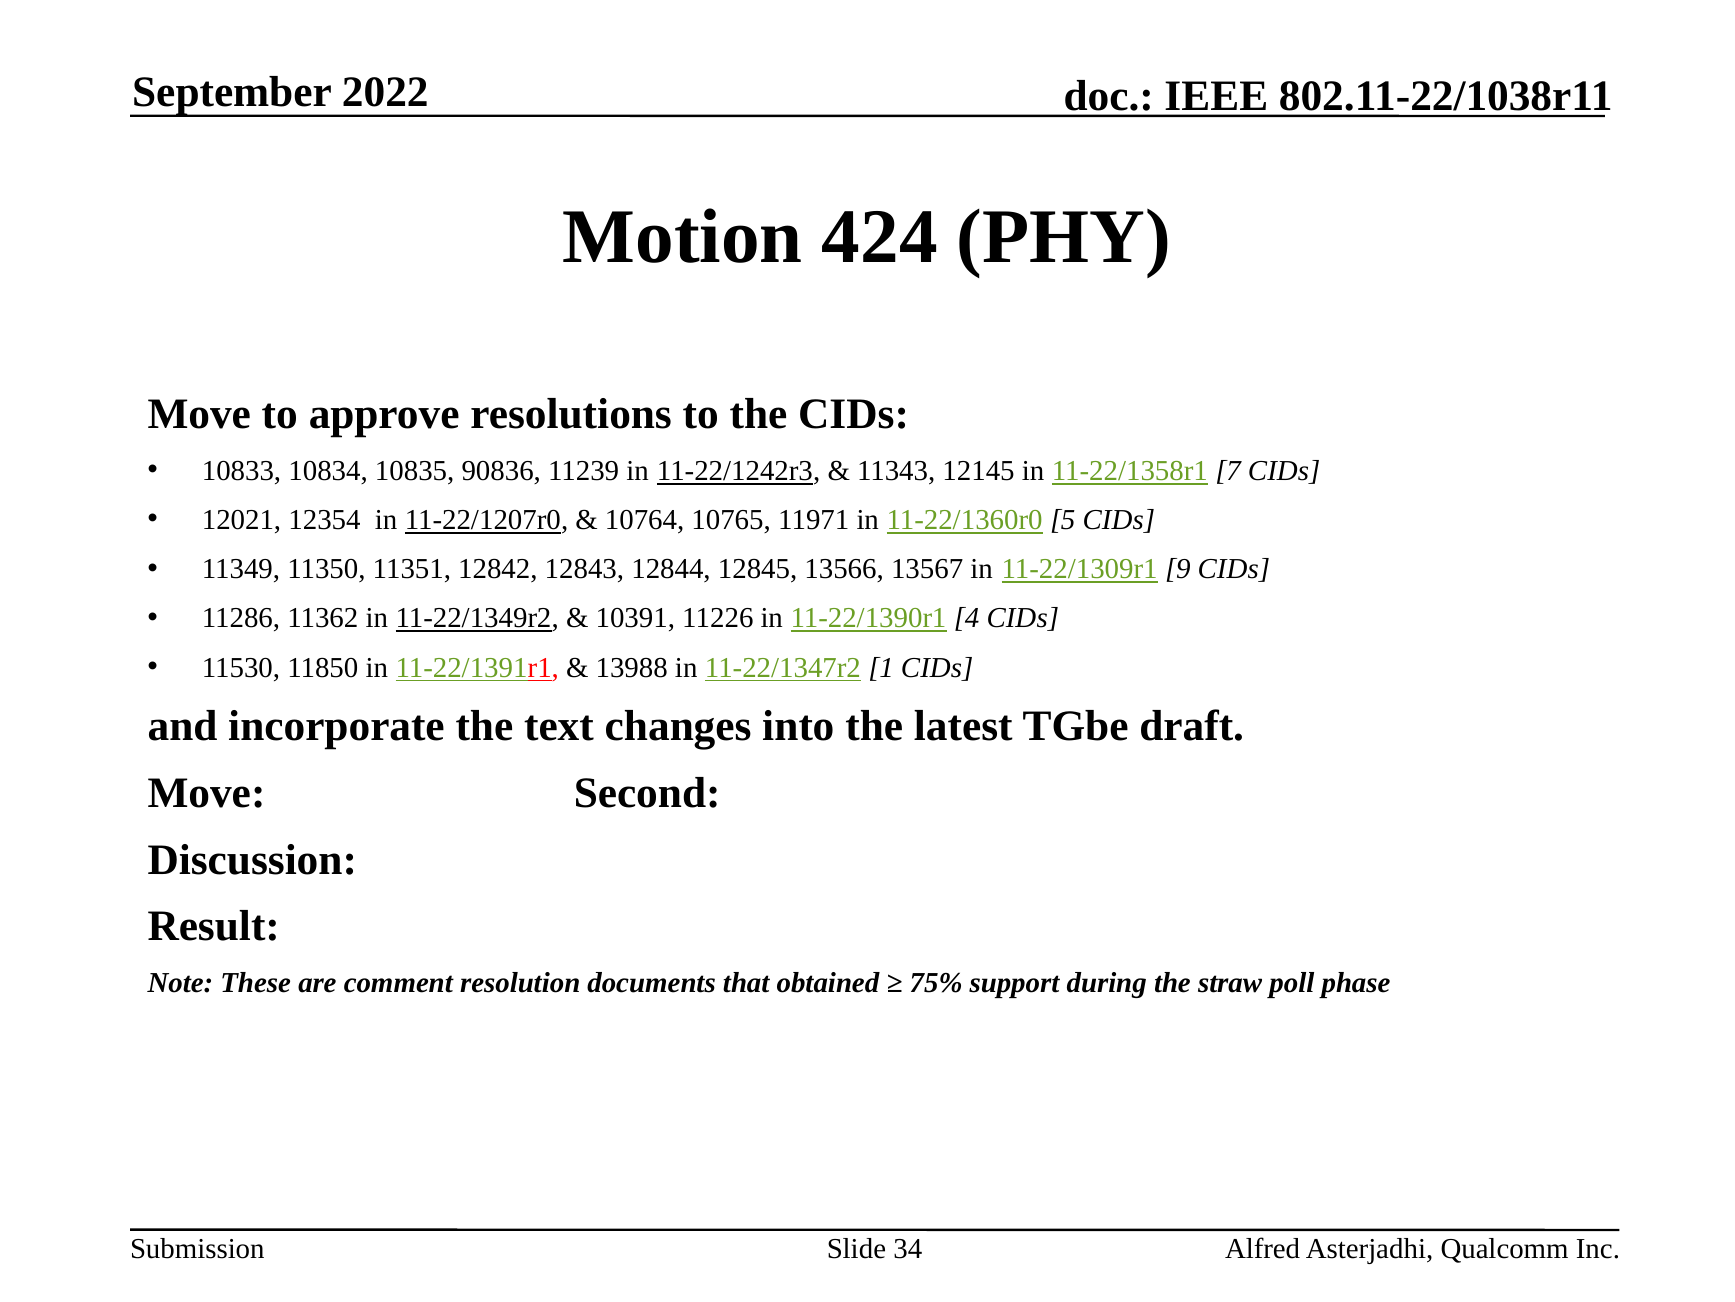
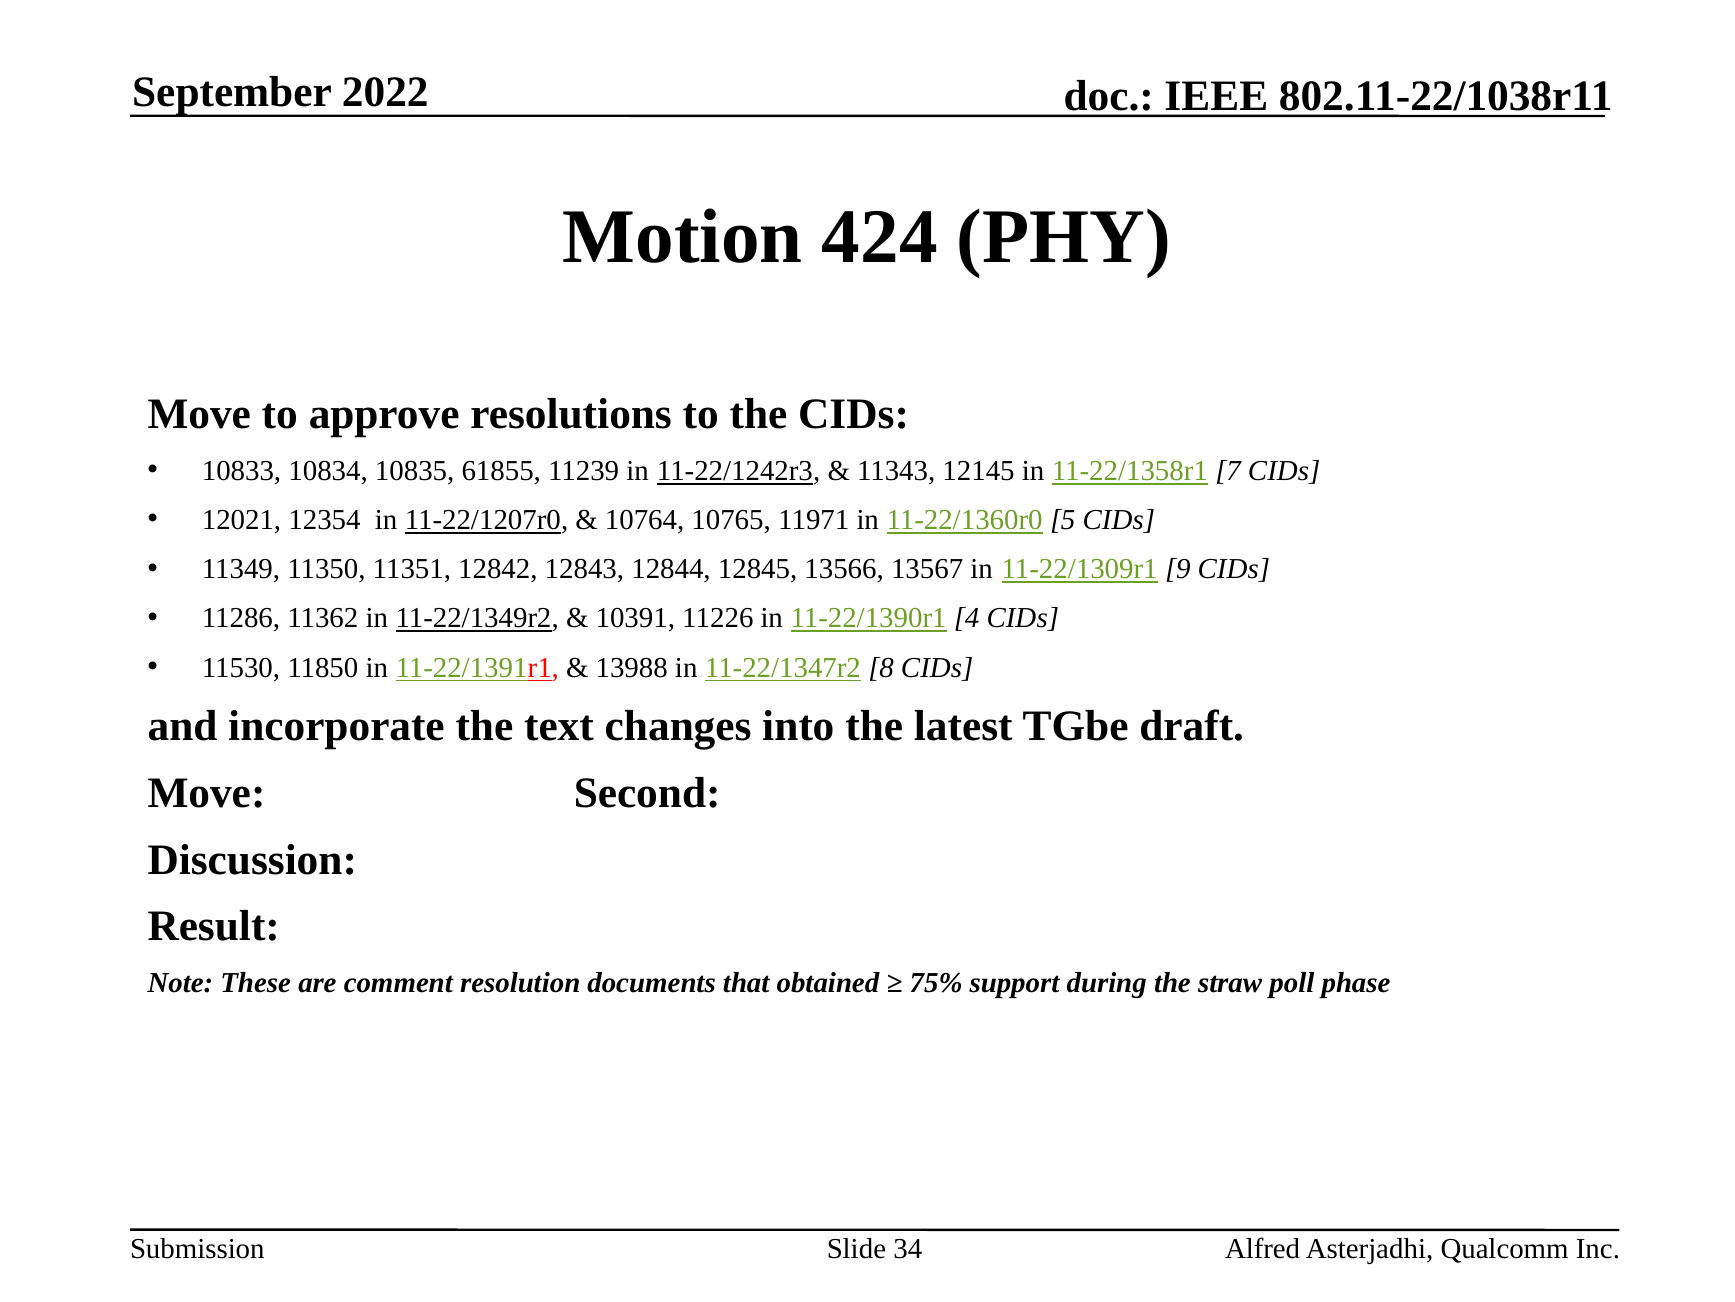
90836: 90836 -> 61855
1: 1 -> 8
